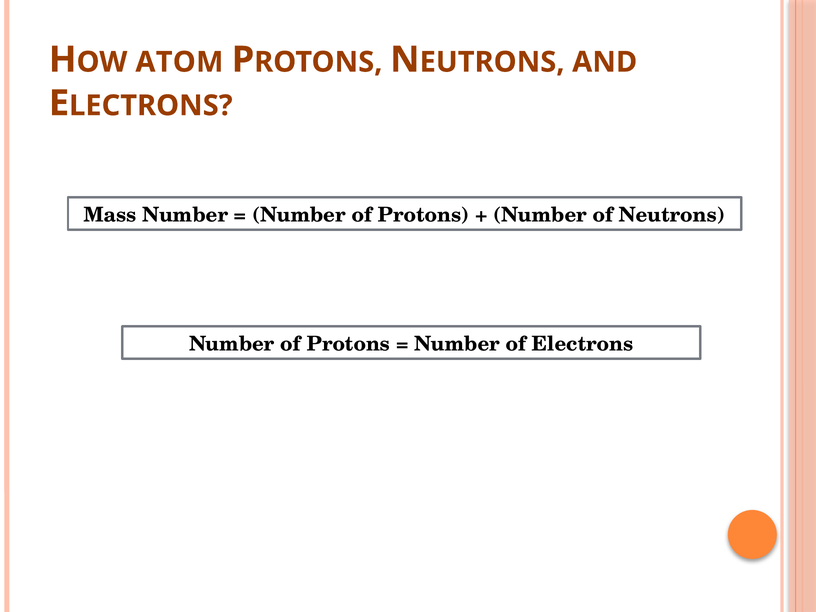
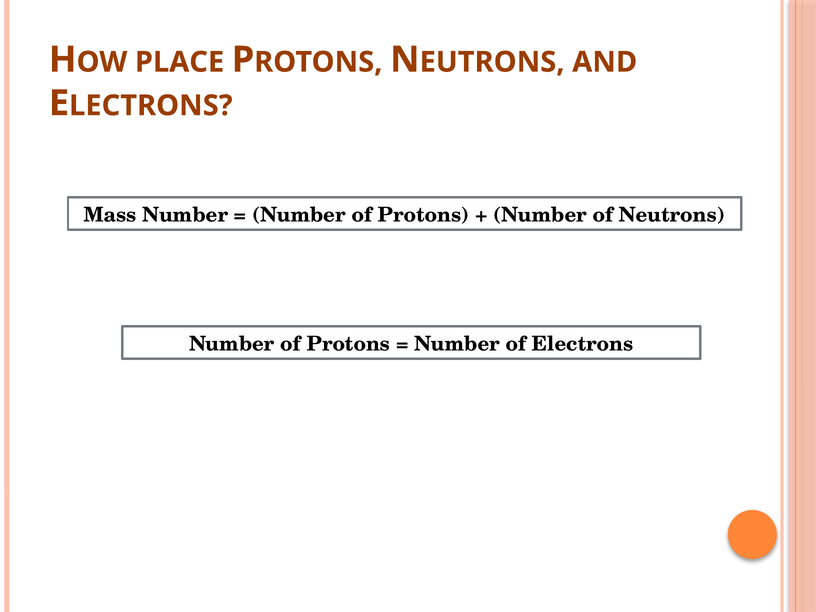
ATOM: ATOM -> PLACE
